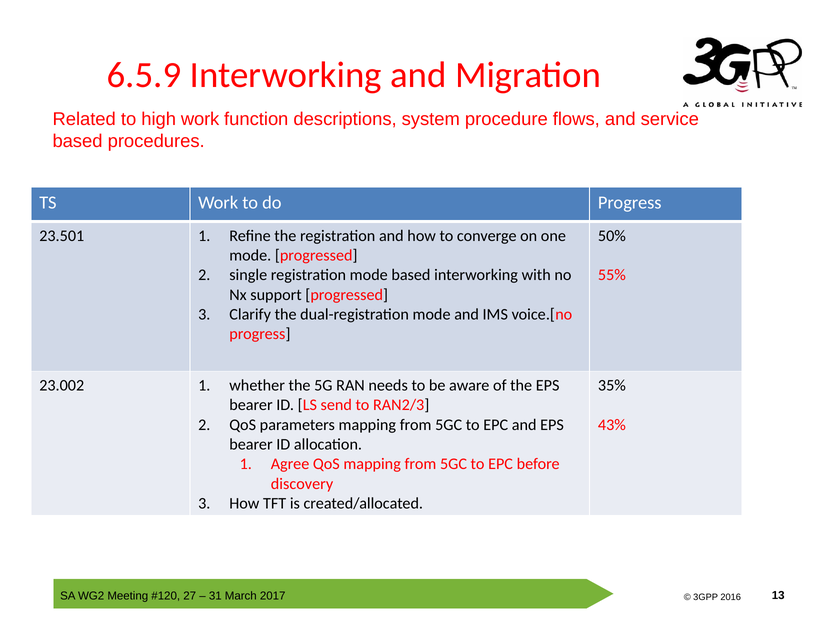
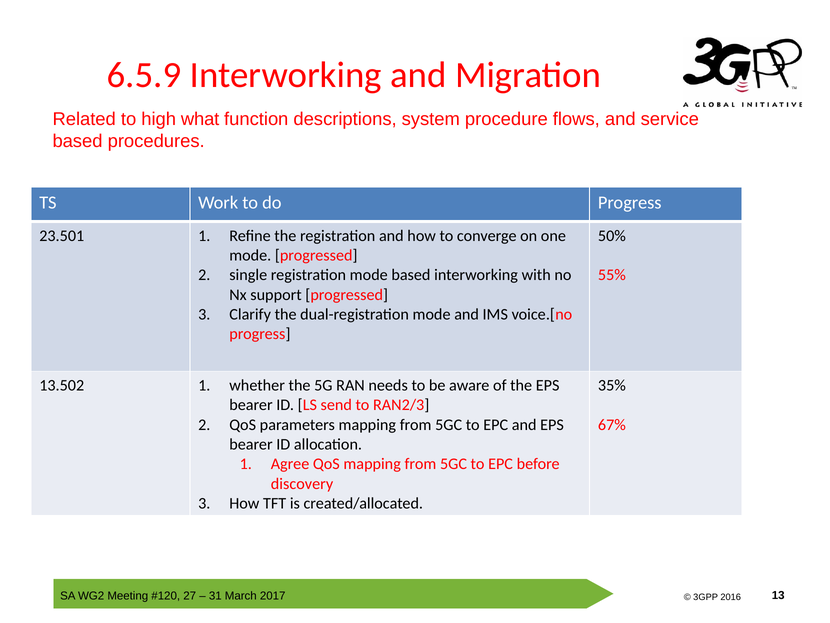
high work: work -> what
23.002: 23.002 -> 13.502
43%: 43% -> 67%
